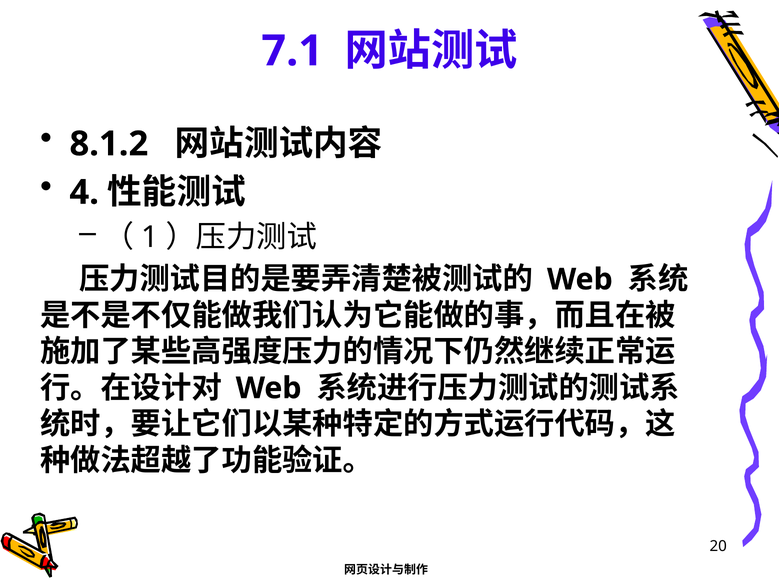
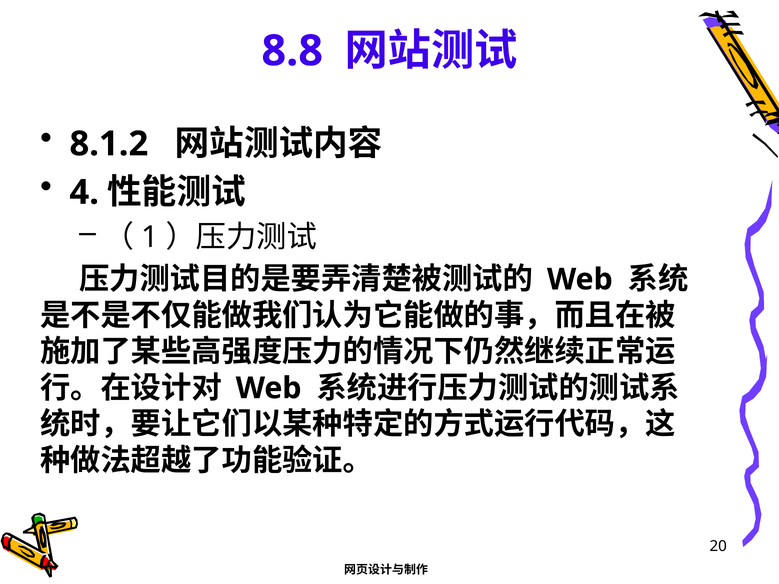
7.1: 7.1 -> 8.8
